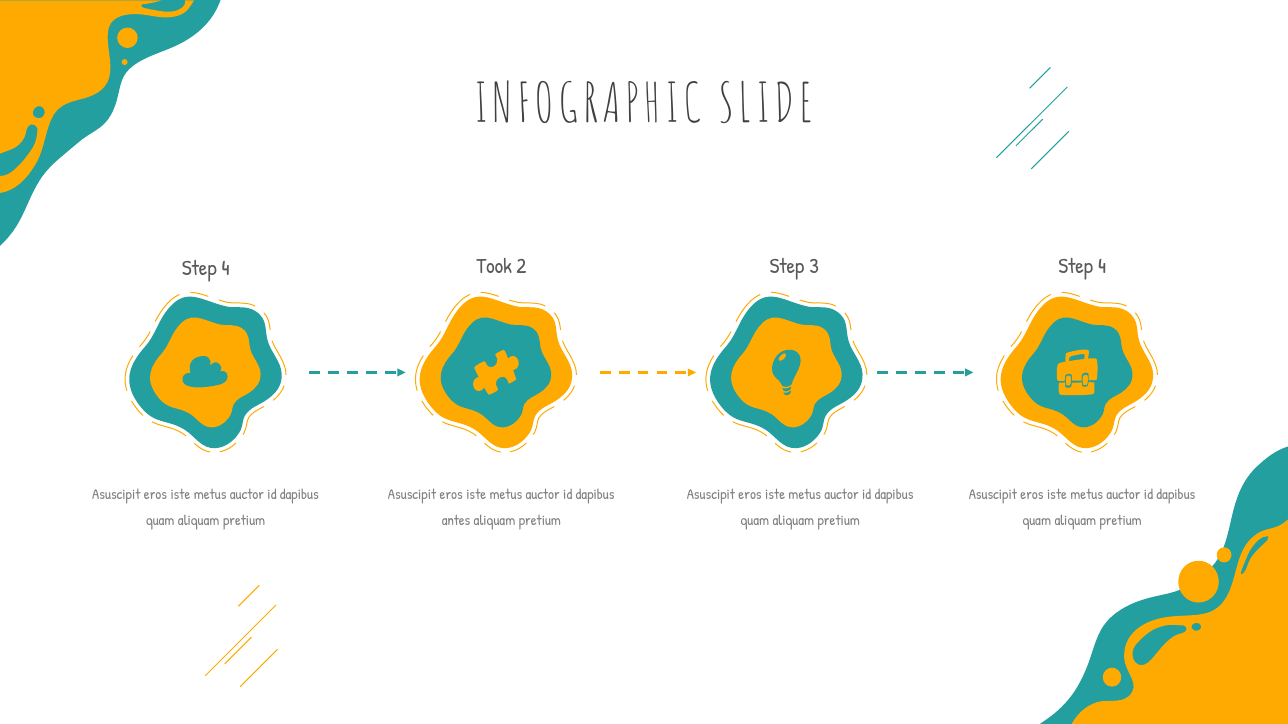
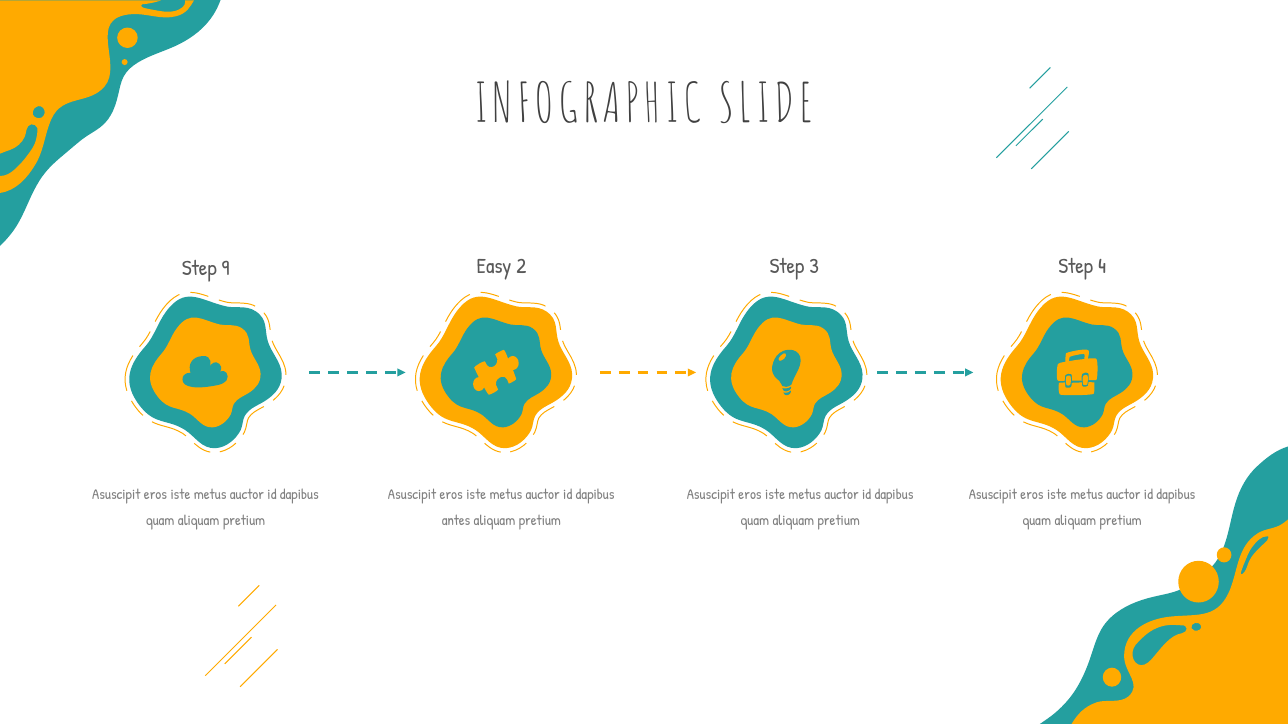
Took: Took -> Easy
4 at (226, 269): 4 -> 9
